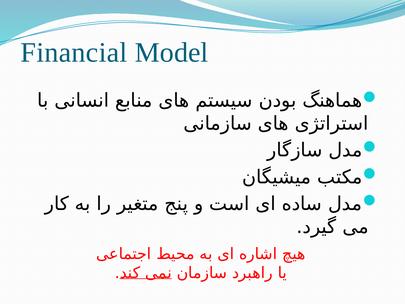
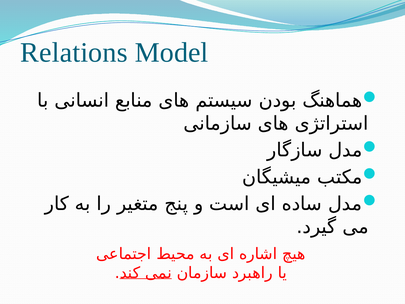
Financial: Financial -> Relations
